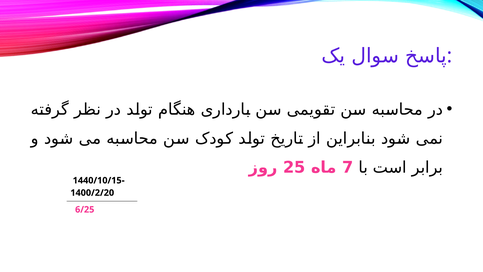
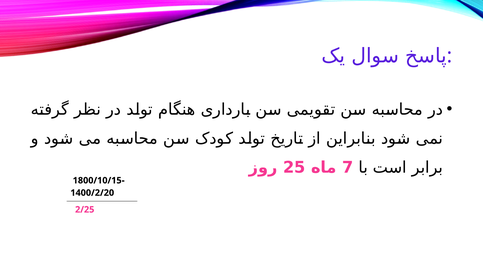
1440/10/15-: 1440/10/15- -> 1800/10/15-
6/25: 6/25 -> 2/25
